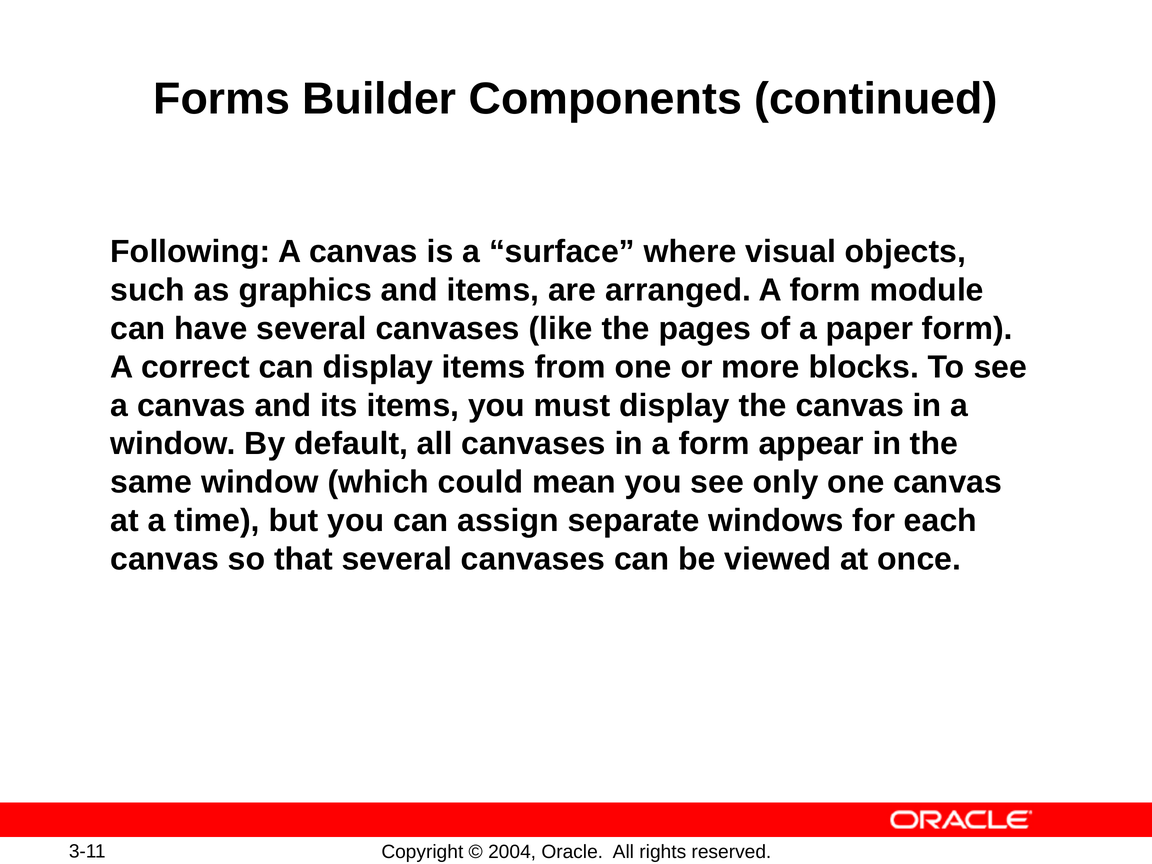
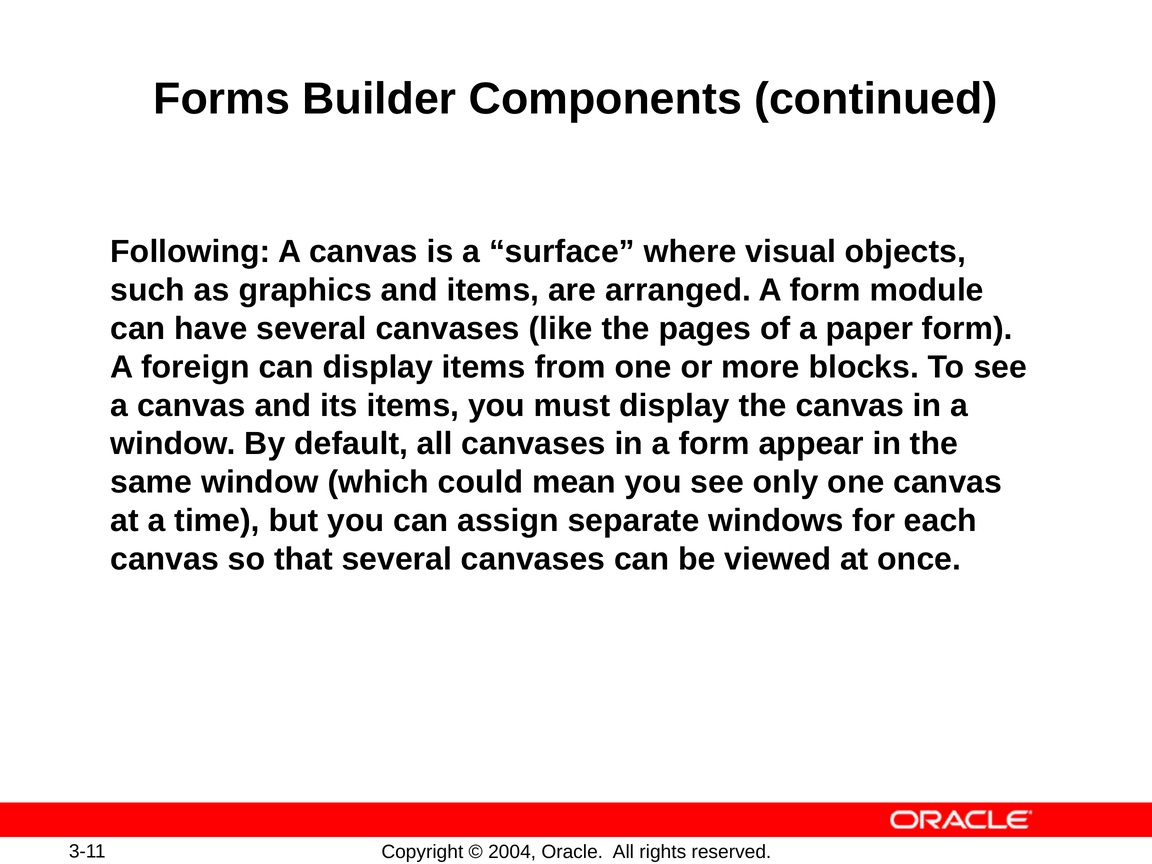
correct: correct -> foreign
